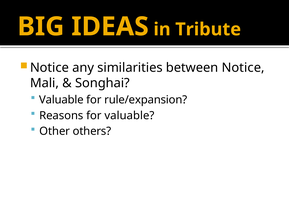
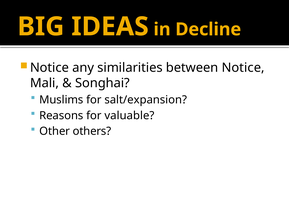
Tribute: Tribute -> Decline
Valuable at (61, 100): Valuable -> Muslims
rule/expansion: rule/expansion -> salt/expansion
